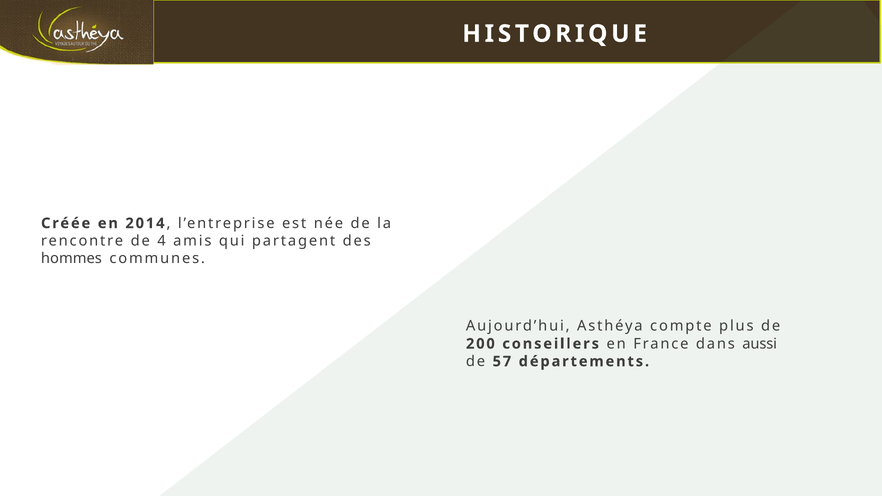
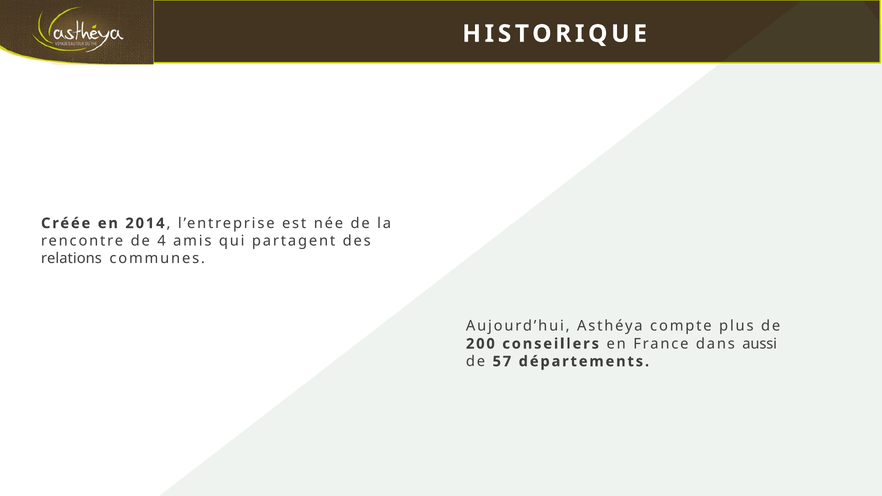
hommes: hommes -> relations
